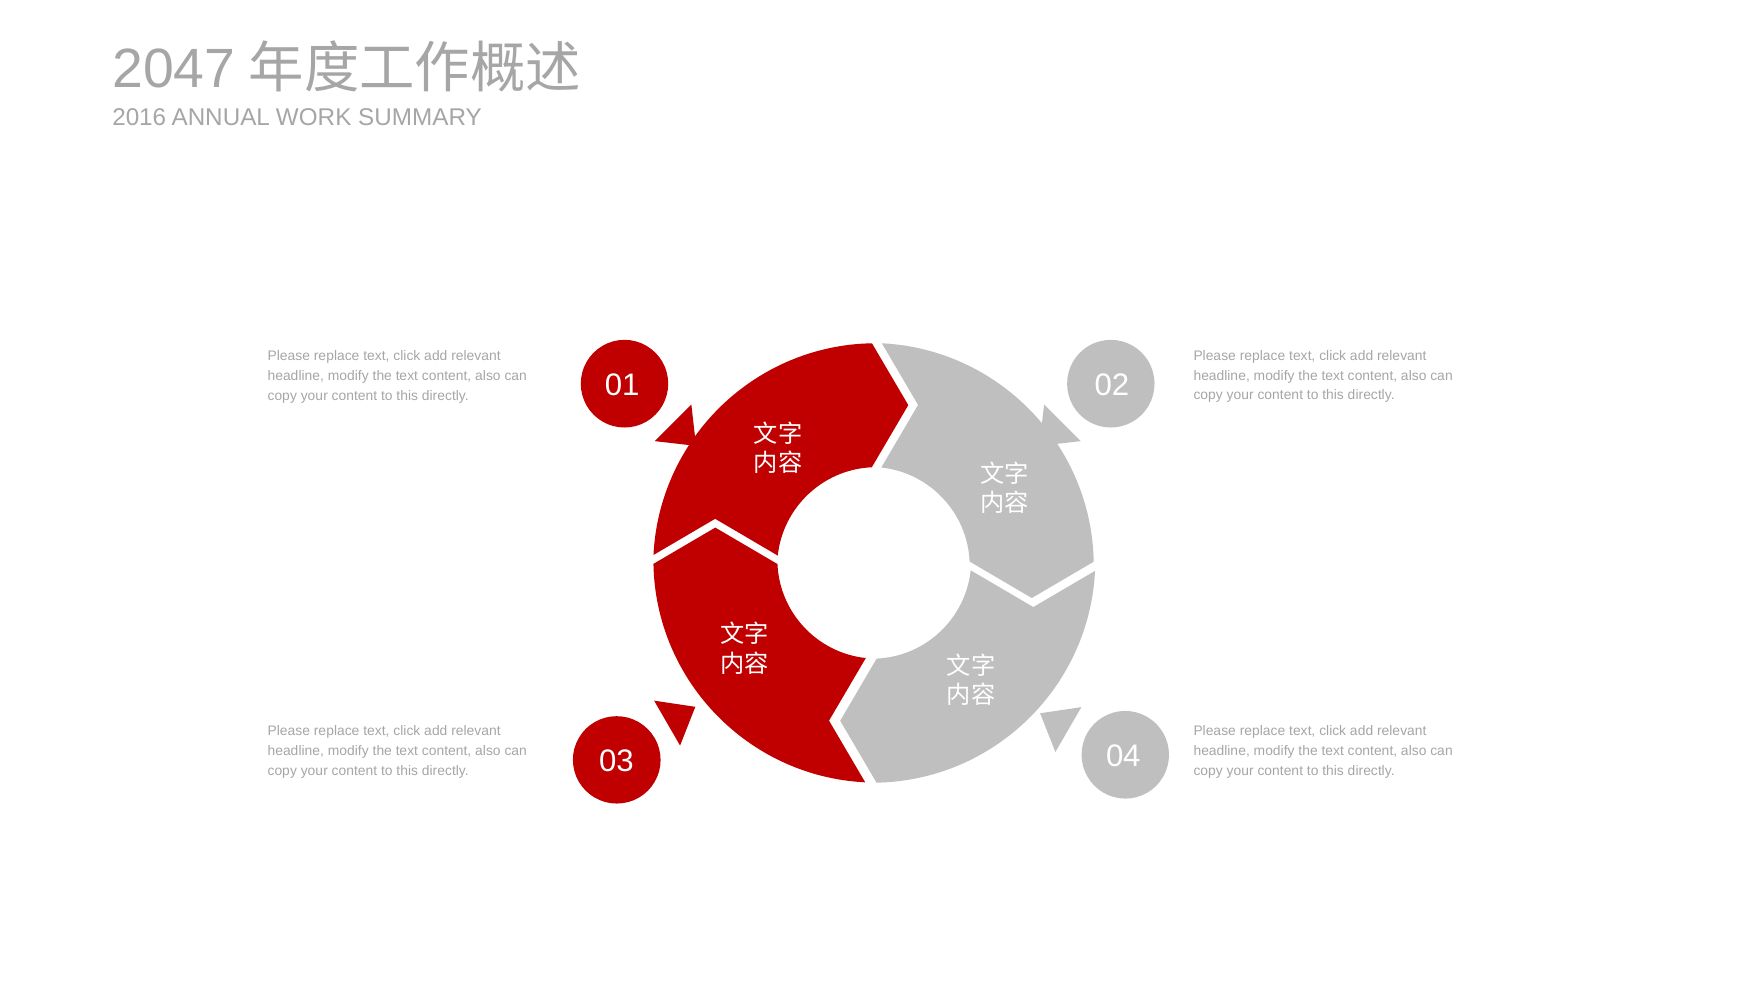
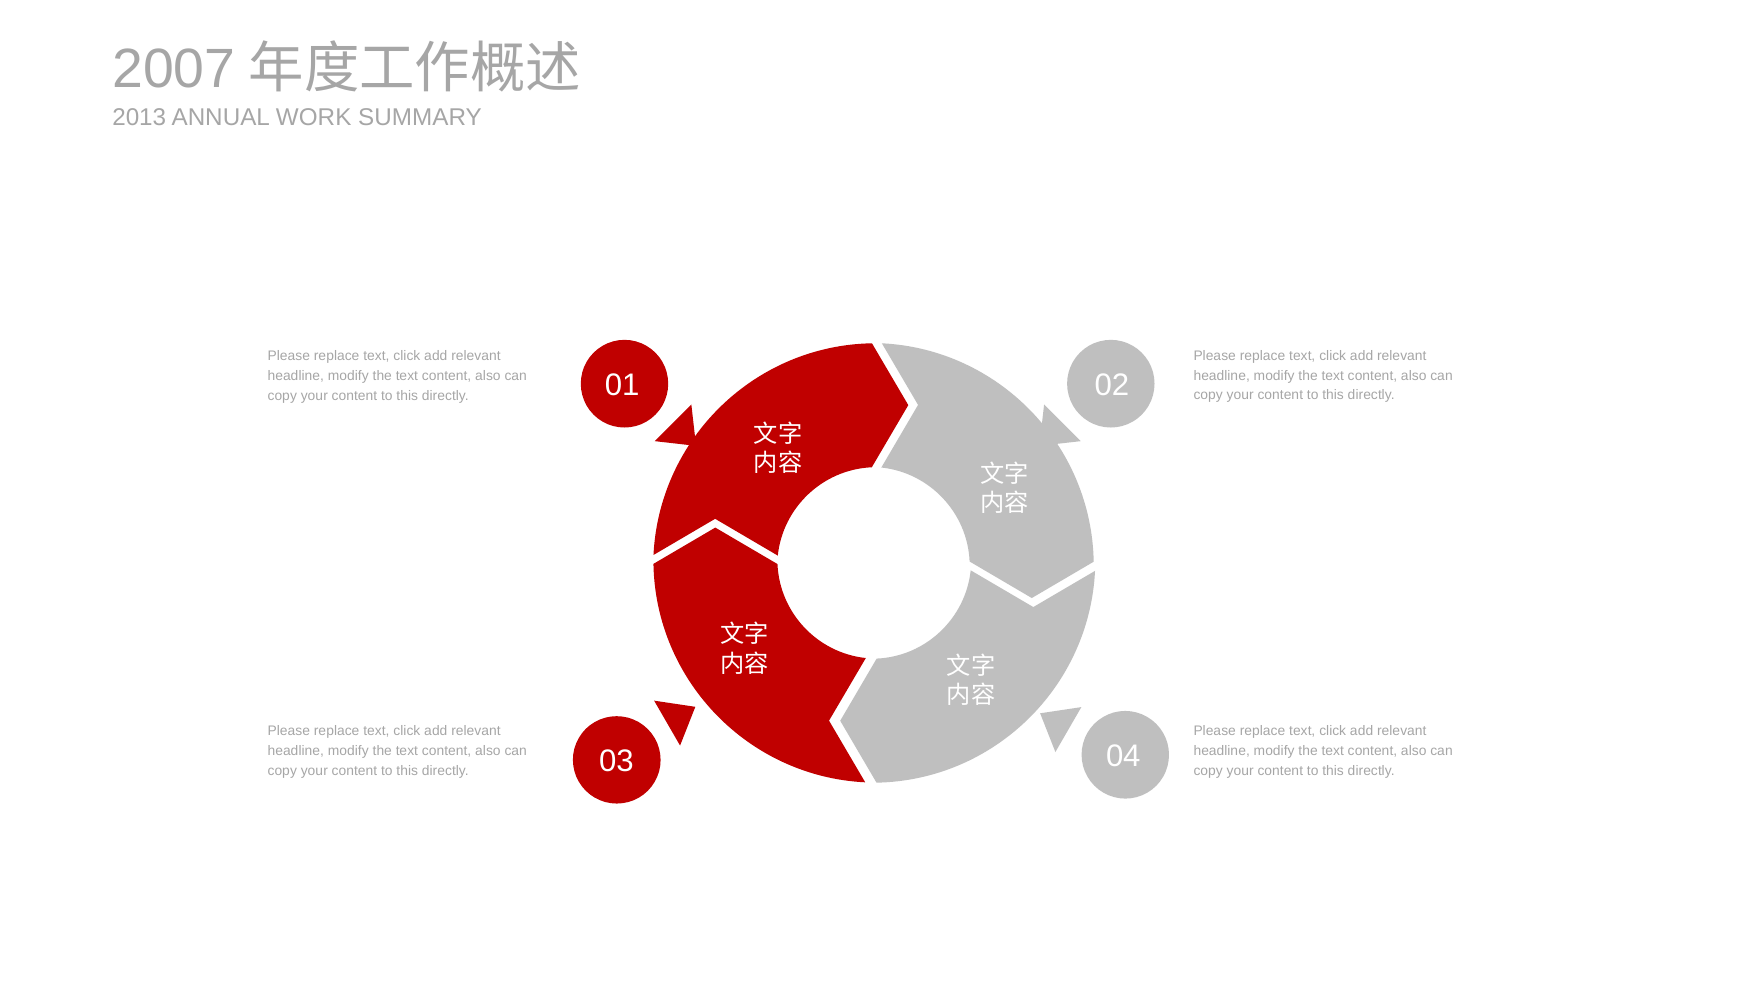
2047: 2047 -> 2007
2016: 2016 -> 2013
